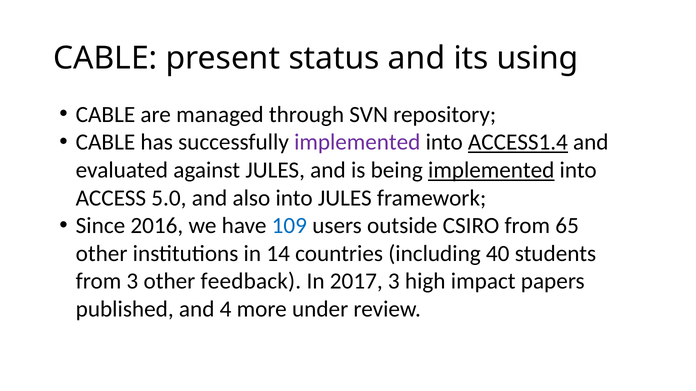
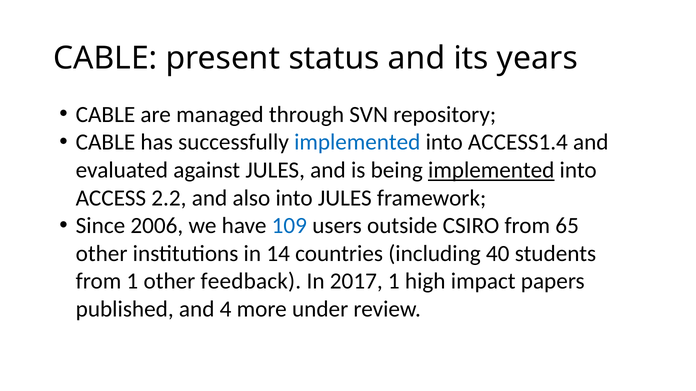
using: using -> years
implemented at (357, 142) colour: purple -> blue
ACCESS1.4 underline: present -> none
5.0: 5.0 -> 2.2
2016: 2016 -> 2006
from 3: 3 -> 1
2017 3: 3 -> 1
